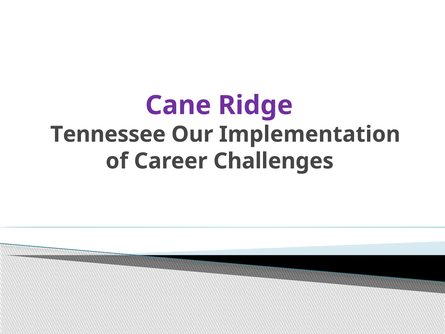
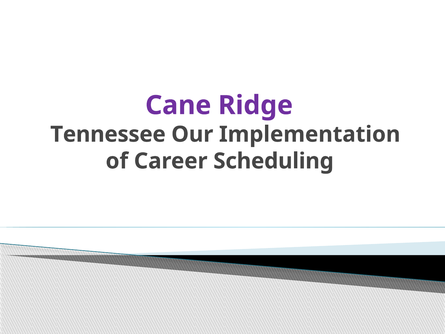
Challenges: Challenges -> Scheduling
